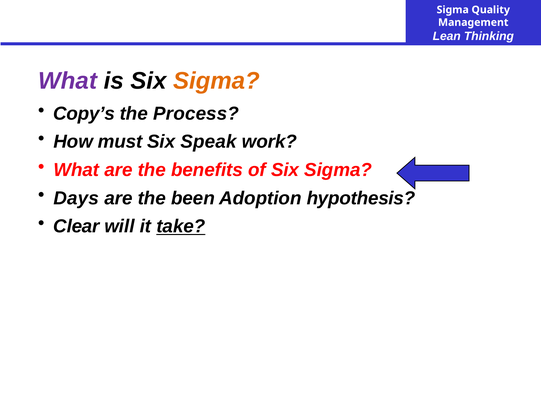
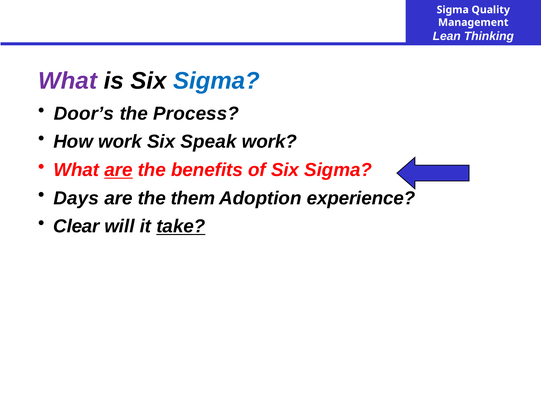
Sigma at (217, 81) colour: orange -> blue
Copy’s: Copy’s -> Door’s
How must: must -> work
are at (118, 170) underline: none -> present
been: been -> them
hypothesis: hypothesis -> experience
